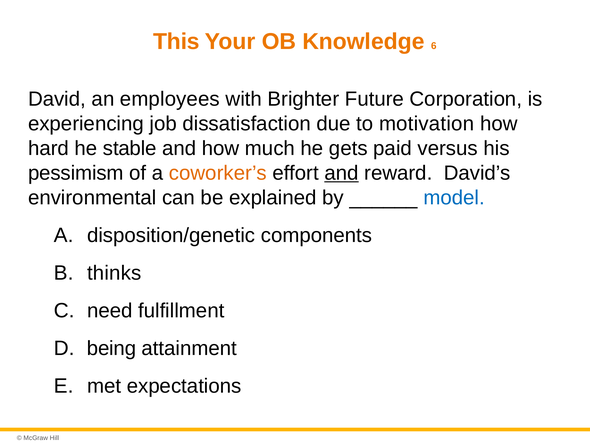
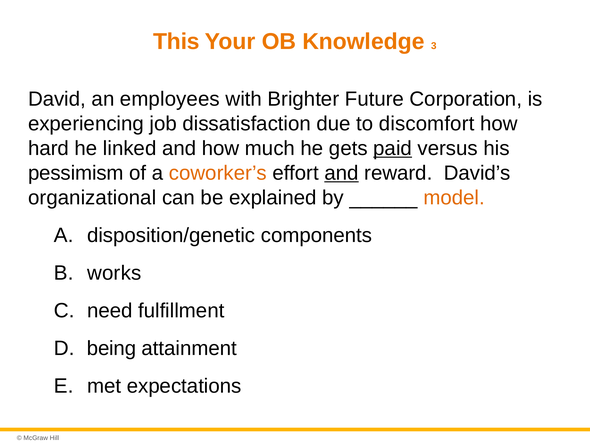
6: 6 -> 3
motivation: motivation -> discomfort
stable: stable -> linked
paid underline: none -> present
environmental: environmental -> organizational
model colour: blue -> orange
thinks: thinks -> works
